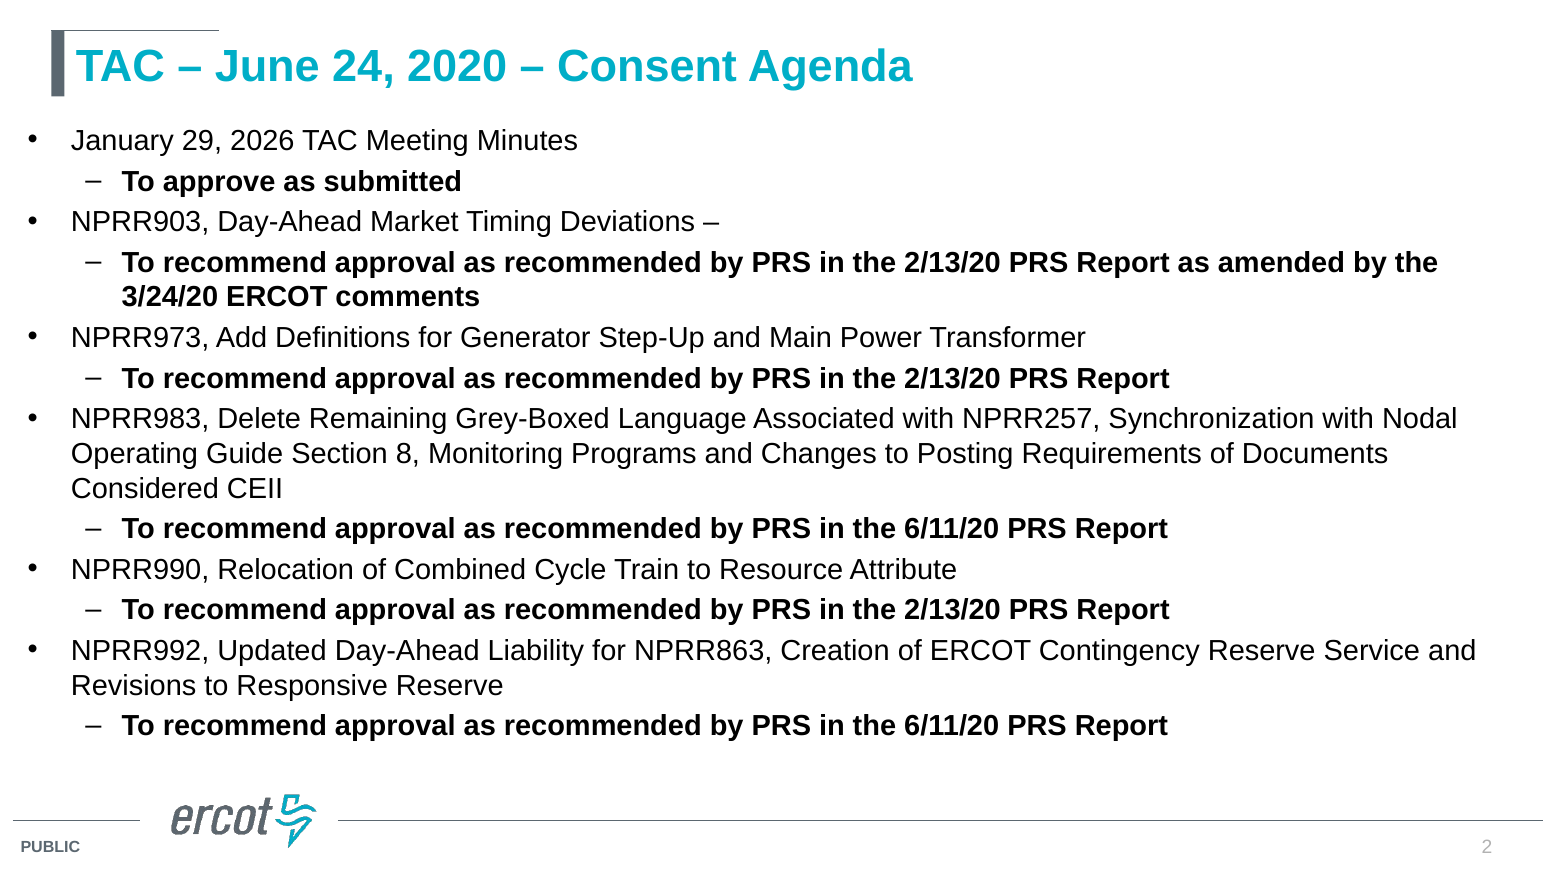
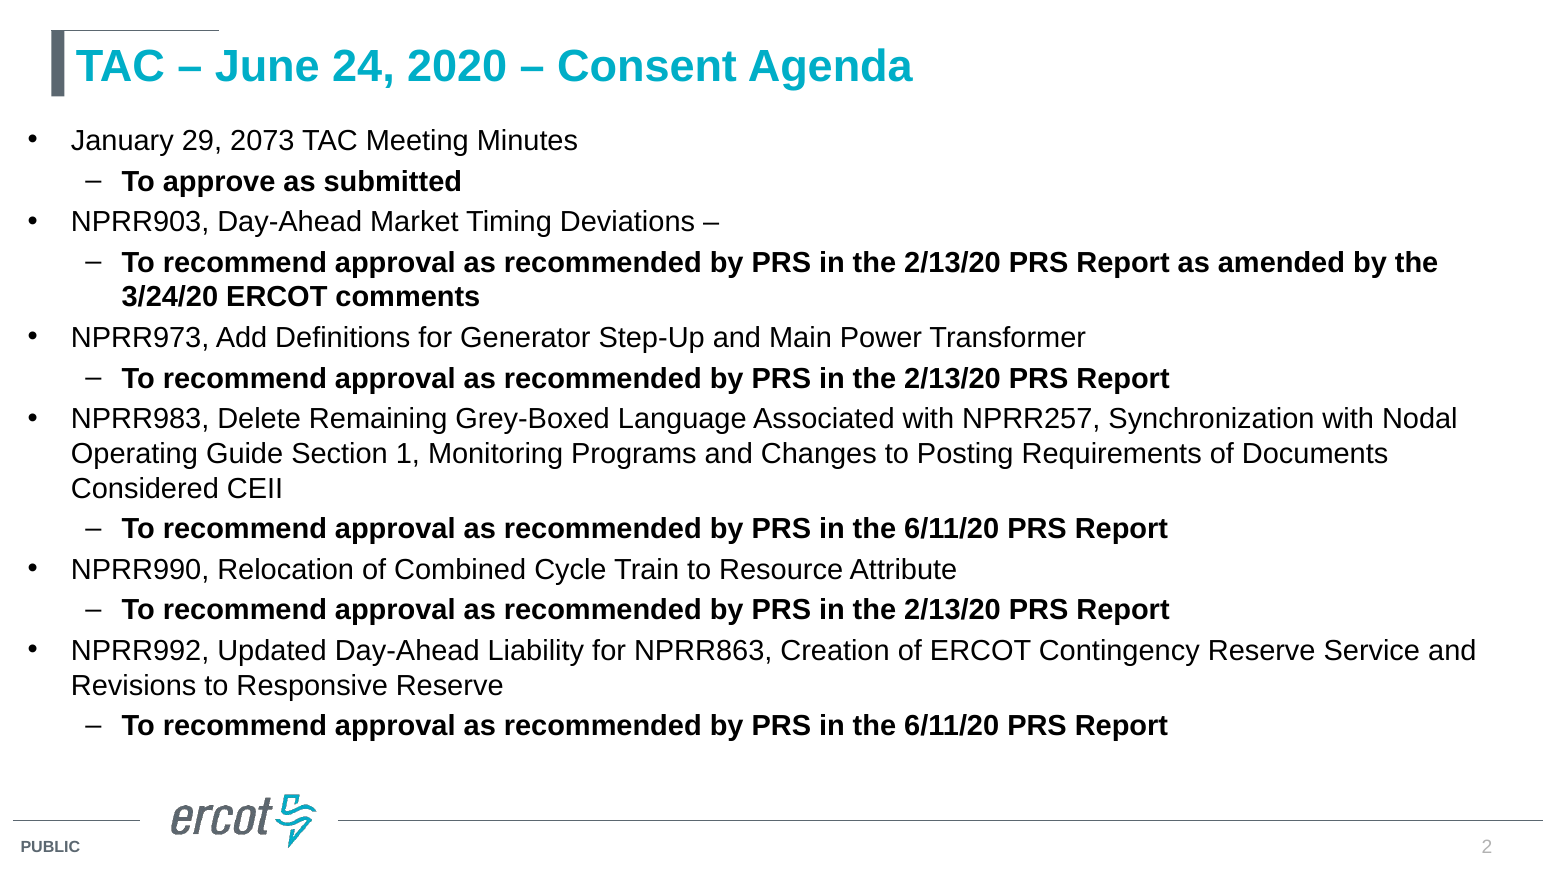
2026: 2026 -> 2073
8: 8 -> 1
